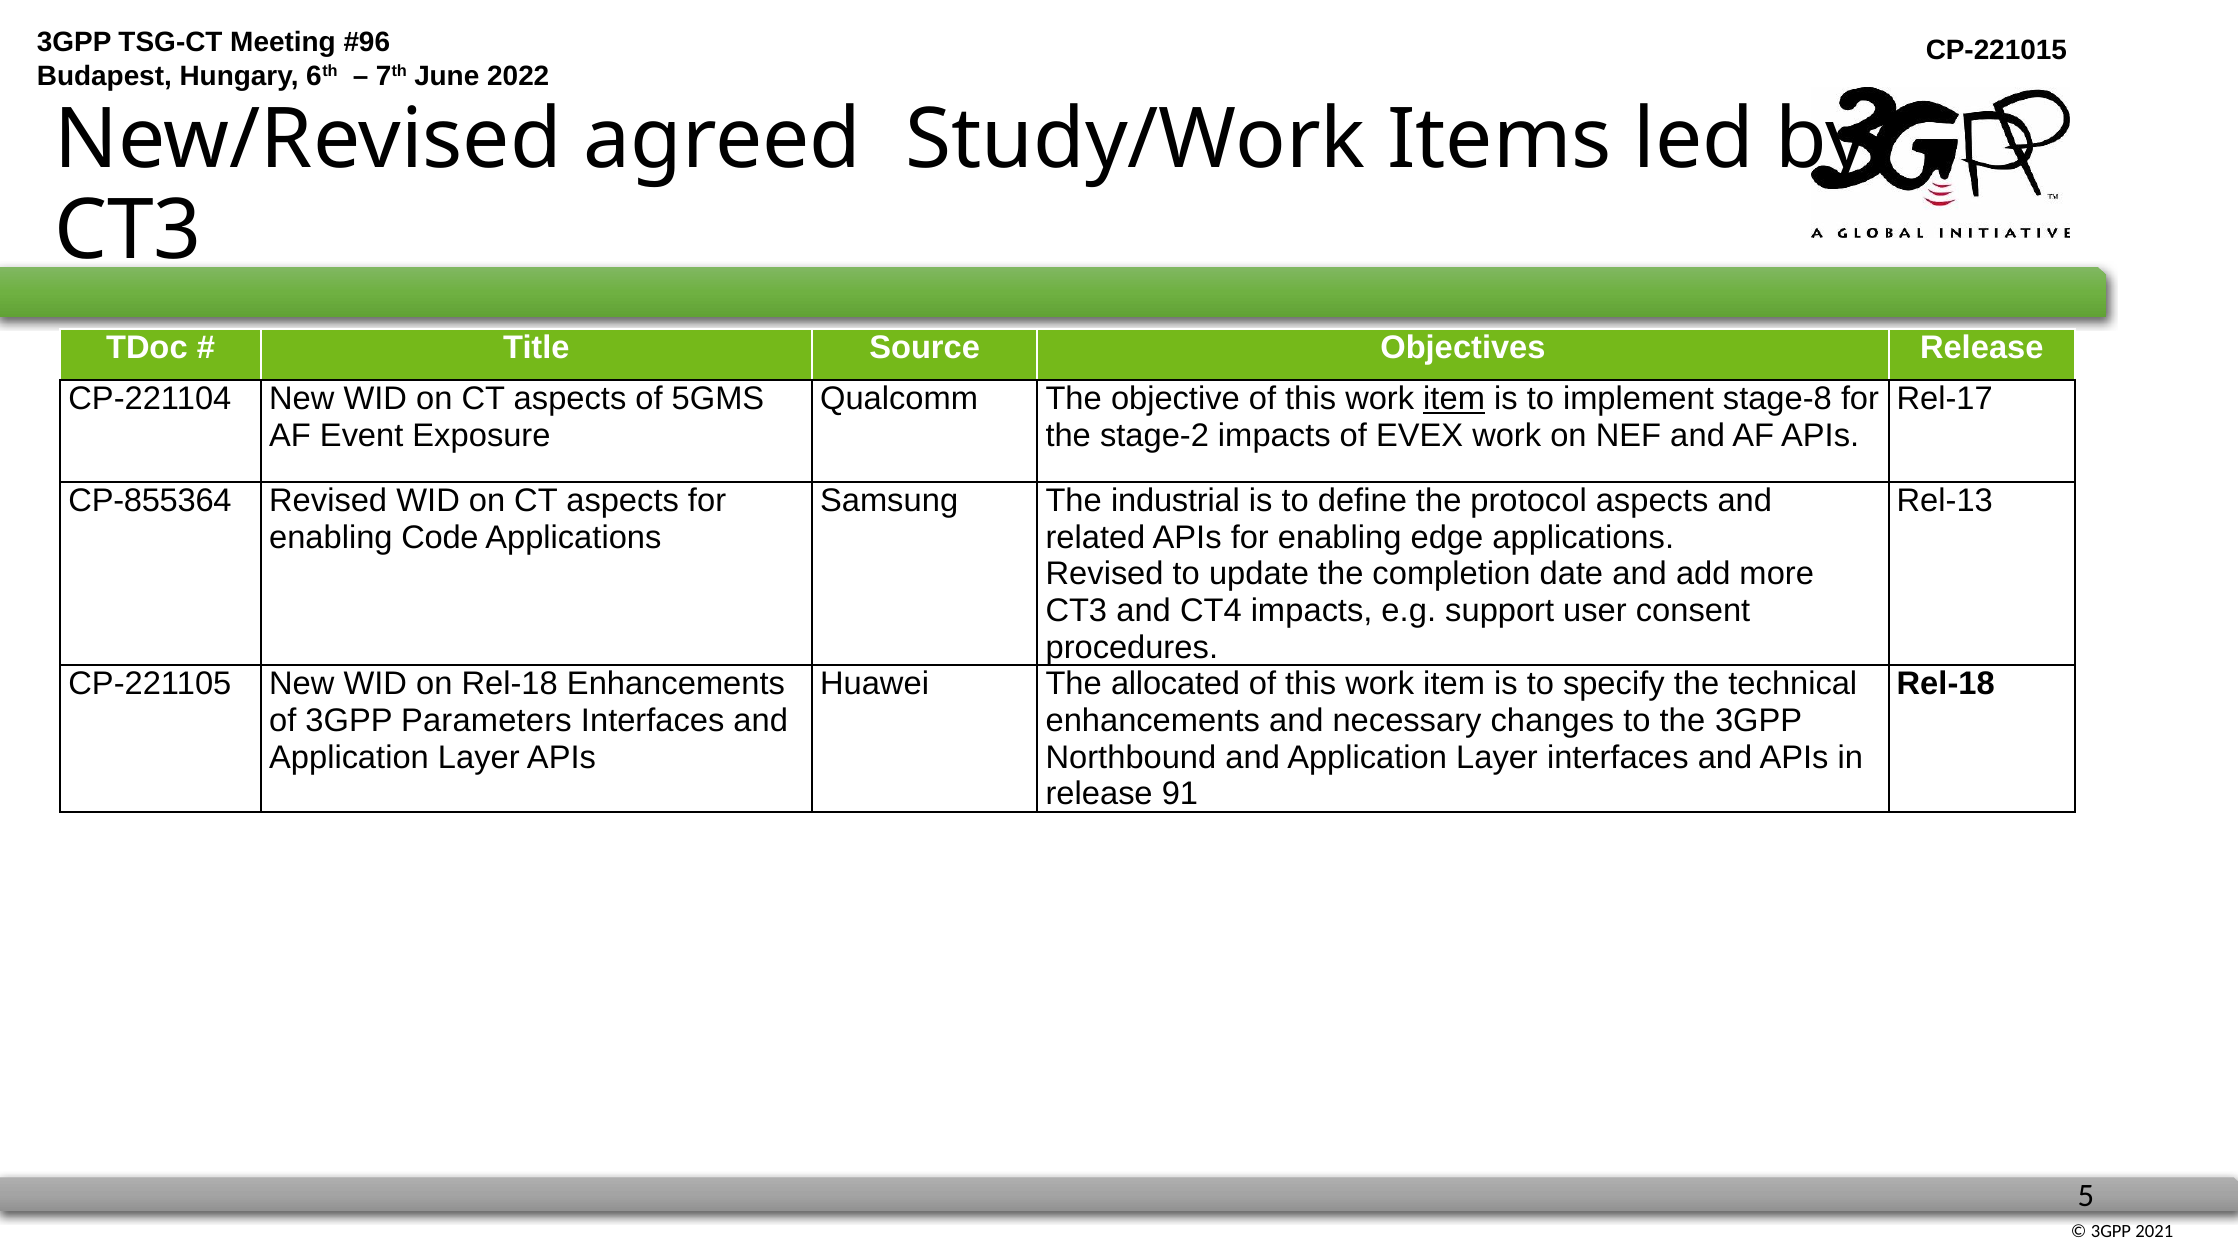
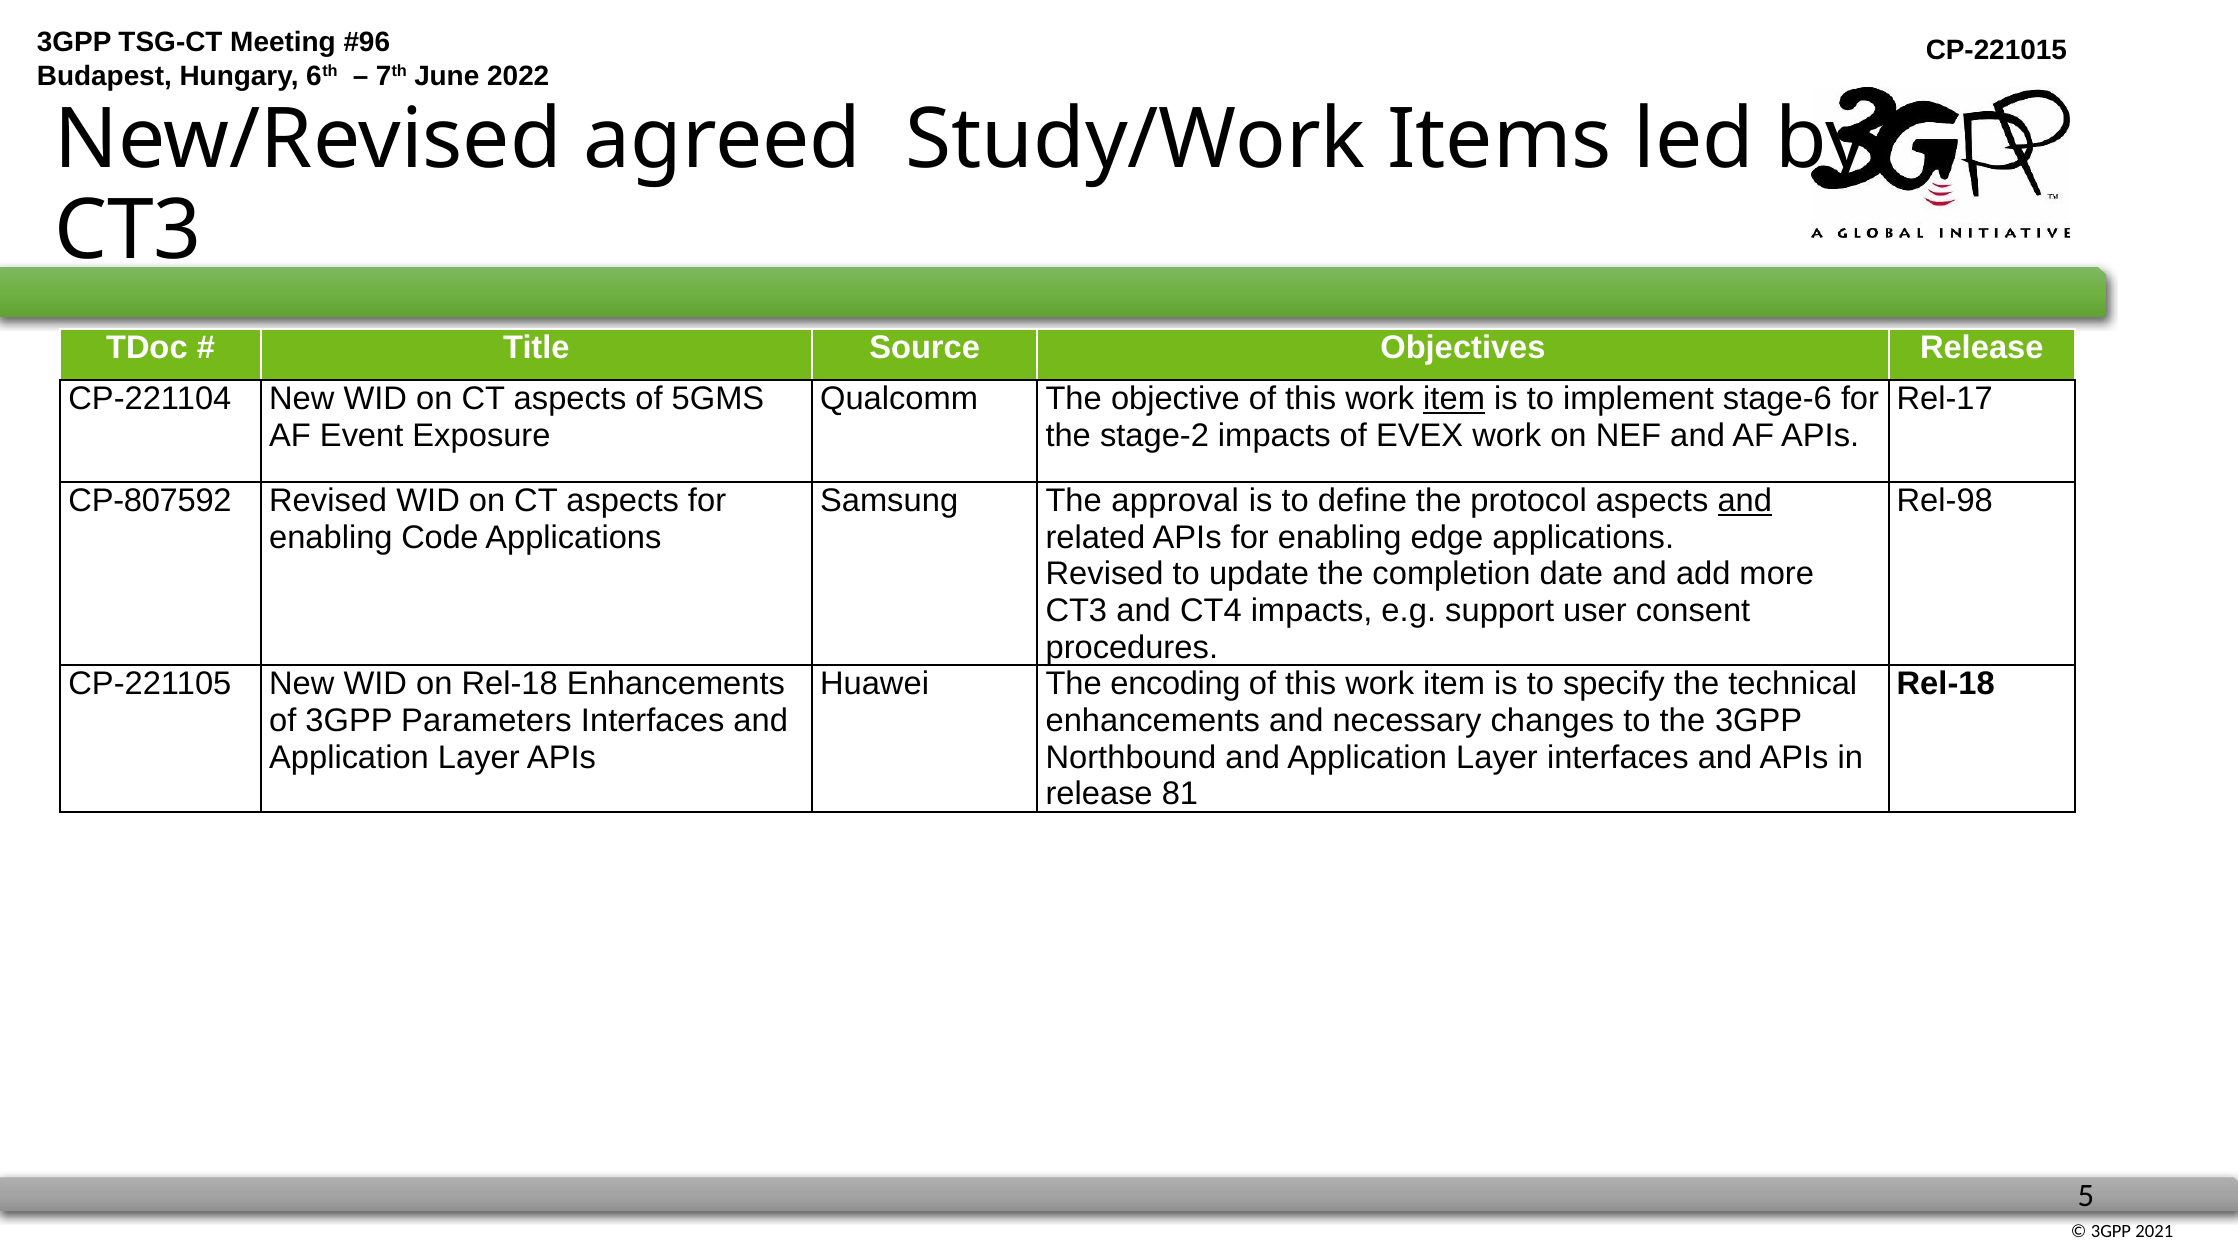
stage-8: stage-8 -> stage-6
CP-855364: CP-855364 -> CP-807592
industrial: industrial -> approval
and at (1745, 501) underline: none -> present
Rel-13: Rel-13 -> Rel-98
allocated: allocated -> encoding
91: 91 -> 81
